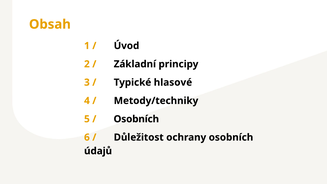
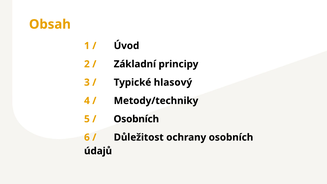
hlasové: hlasové -> hlasový
